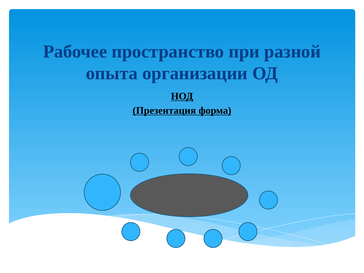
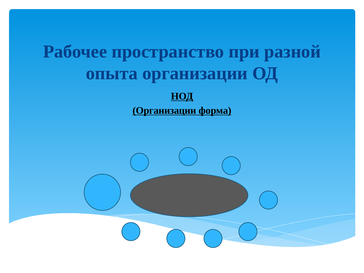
Презентация at (164, 111): Презентация -> Организации
